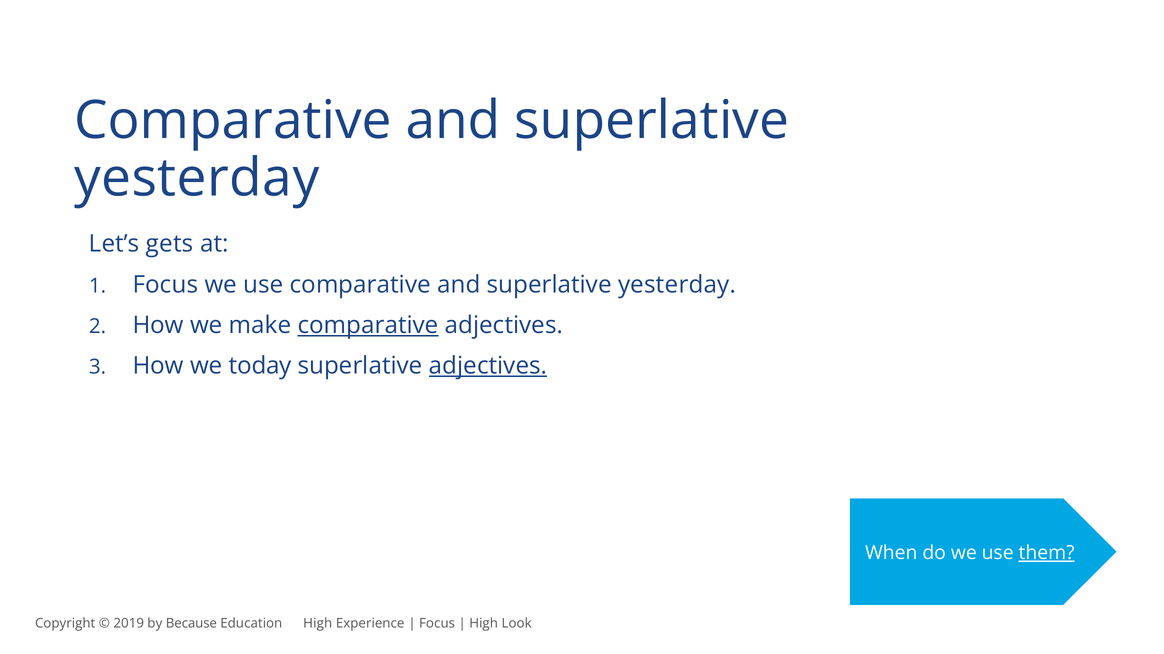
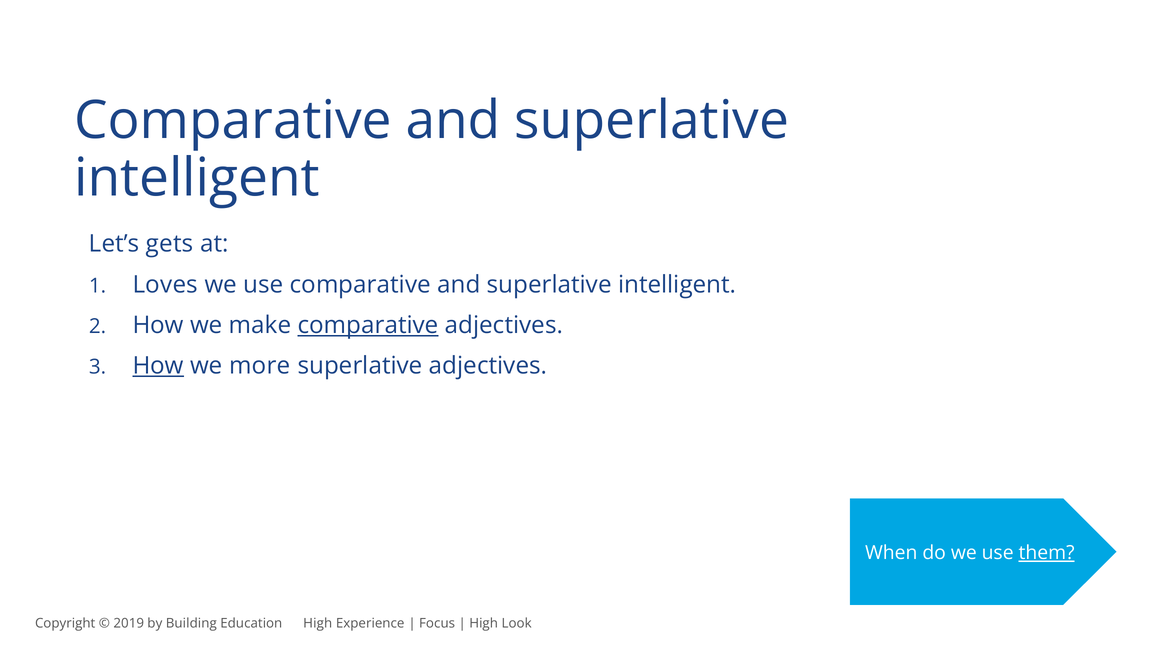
yesterday at (197, 178): yesterday -> intelligent
Focus at (165, 285): Focus -> Loves
yesterday at (677, 285): yesterday -> intelligent
How at (158, 366) underline: none -> present
today: today -> more
adjectives at (488, 366) underline: present -> none
Because: Because -> Building
